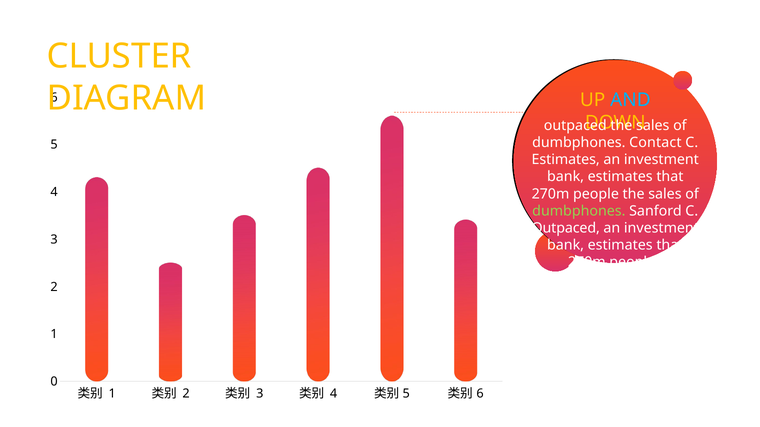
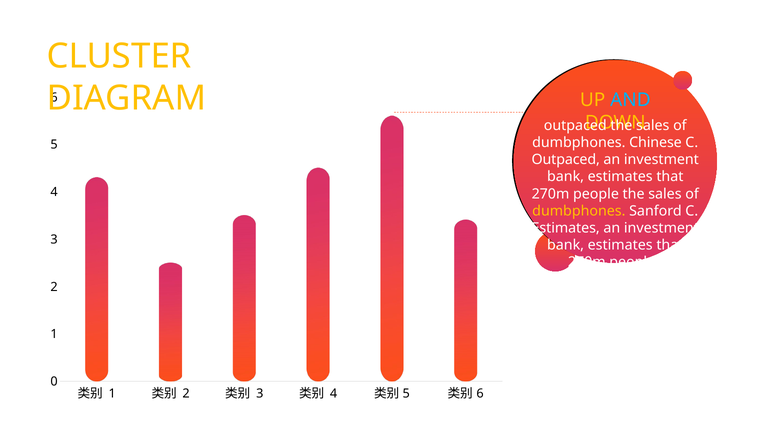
Contact: Contact -> Chinese
Estimates at (566, 160): Estimates -> Outpaced
dumbphones at (579, 211) colour: light green -> yellow
Outpaced at (566, 228): Outpaced -> Estimates
